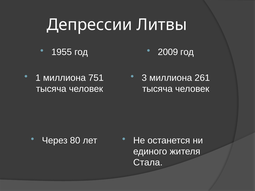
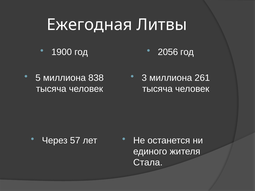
Депрессии: Депрессии -> Ежегодная
1955: 1955 -> 1900
2009: 2009 -> 2056
1: 1 -> 5
751: 751 -> 838
80: 80 -> 57
